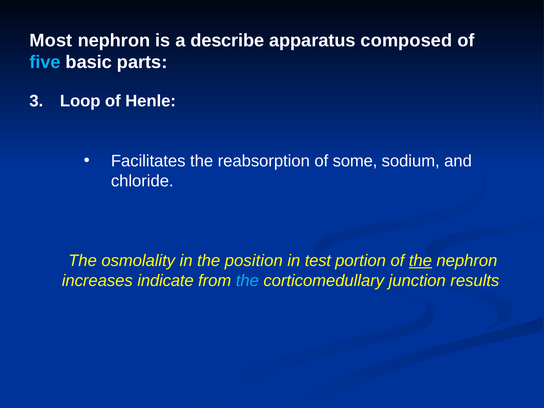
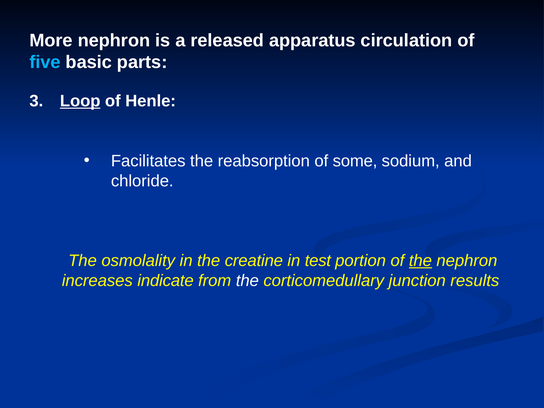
Most: Most -> More
describe: describe -> released
composed: composed -> circulation
Loop underline: none -> present
position: position -> creatine
the at (247, 281) colour: light blue -> white
